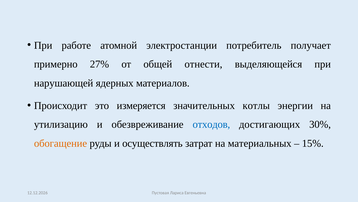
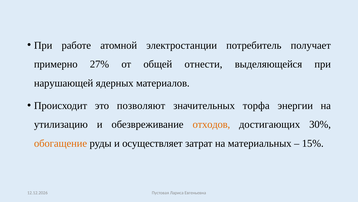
измеряется: измеряется -> позволяют
котлы: котлы -> торфа
отходов colour: blue -> orange
осуществлять: осуществлять -> осуществляет
